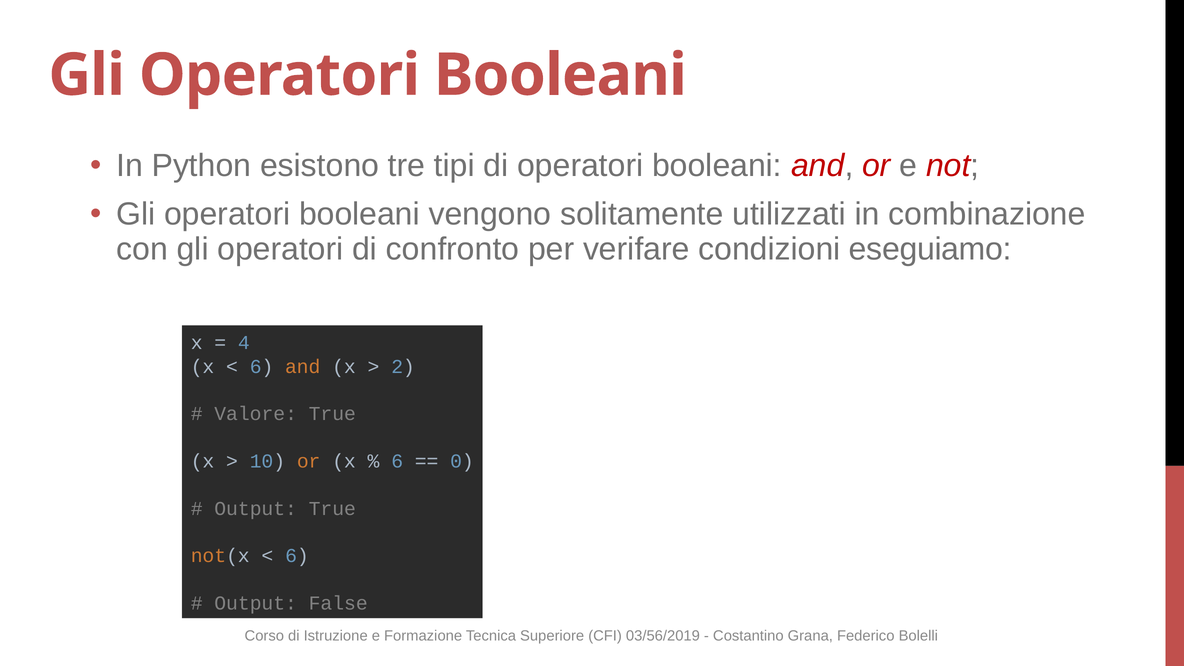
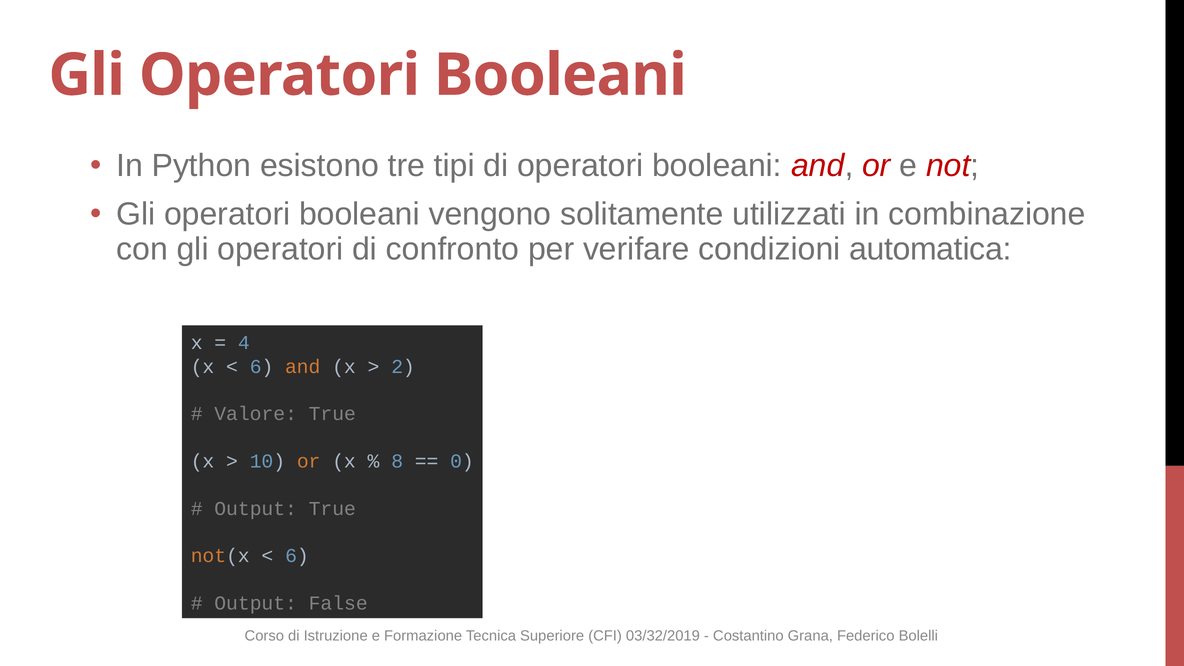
eseguiamo: eseguiamo -> automatica
6 at (397, 461): 6 -> 8
03/56/2019: 03/56/2019 -> 03/32/2019
